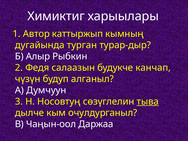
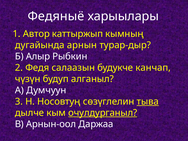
Химиктиг: Химиктиг -> Федяныё
турган: турган -> арнын
очулдурганыл underline: none -> present
Чаңын-оол: Чаңын-оол -> Арнын-оол
